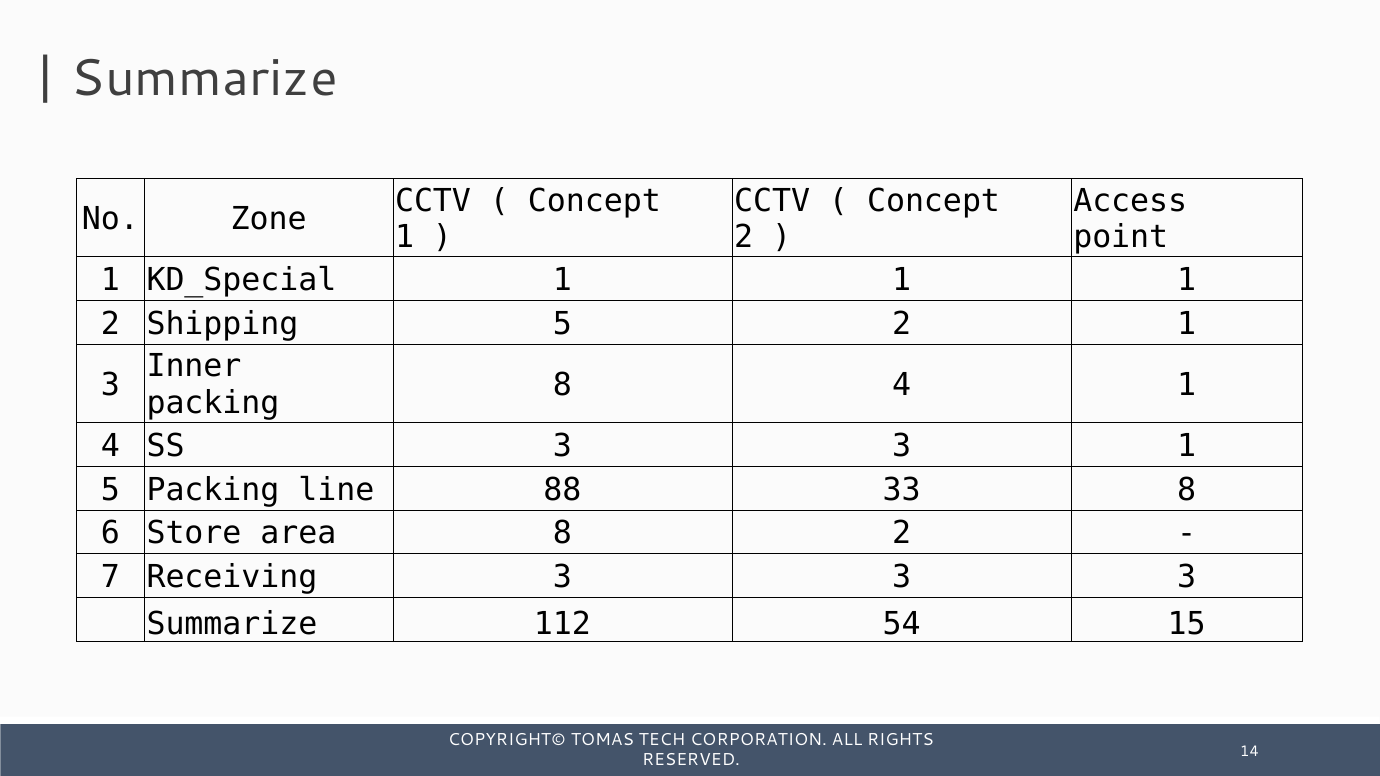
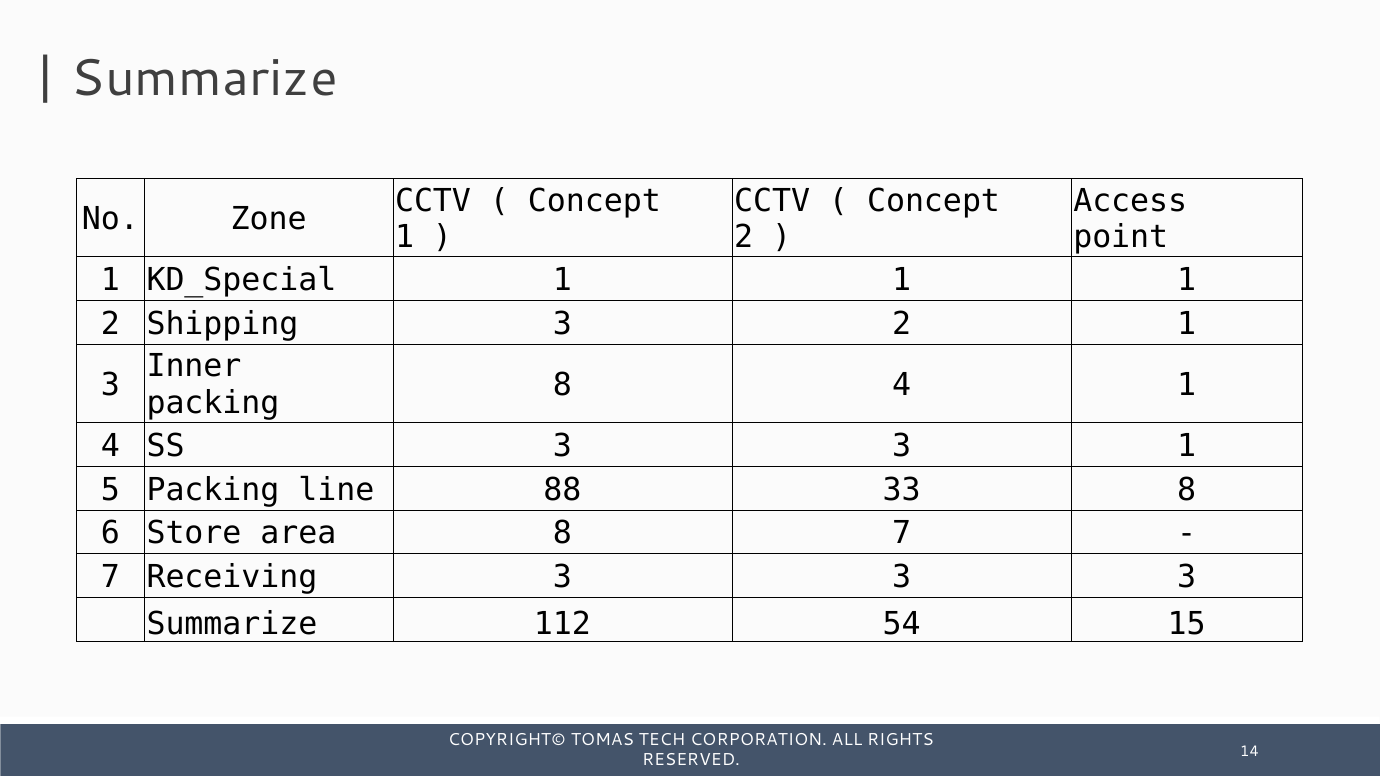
Shipping 5: 5 -> 3
8 2: 2 -> 7
